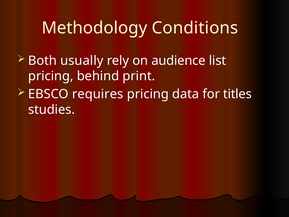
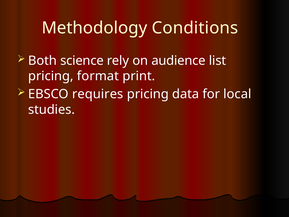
usually: usually -> science
behind: behind -> format
titles: titles -> local
